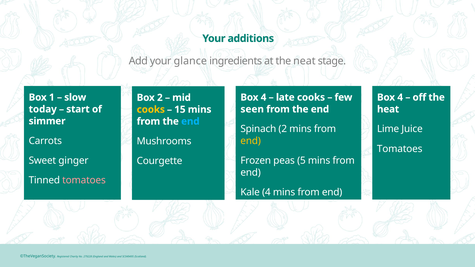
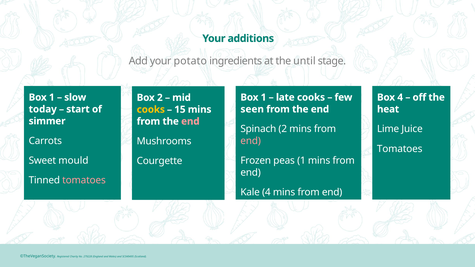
glance: glance -> potato
neat: neat -> until
4 at (264, 97): 4 -> 1
end at (190, 121) colour: light blue -> pink
end at (251, 141) colour: yellow -> pink
ginger: ginger -> mould
peas 5: 5 -> 1
